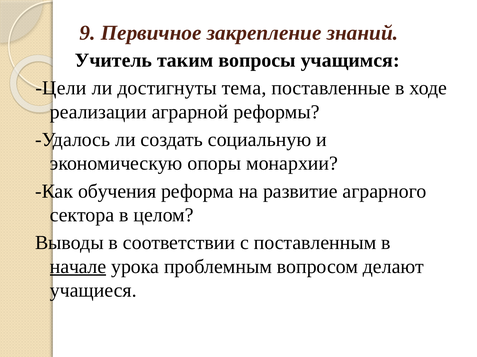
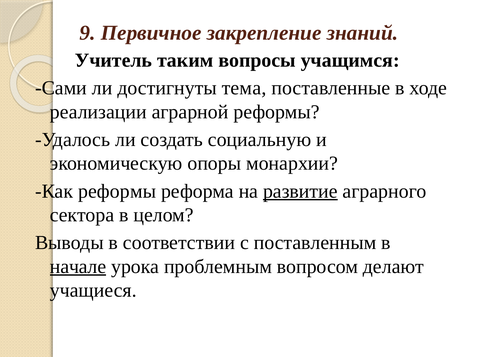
Цели: Цели -> Сами
Как обучения: обучения -> реформы
развитие underline: none -> present
